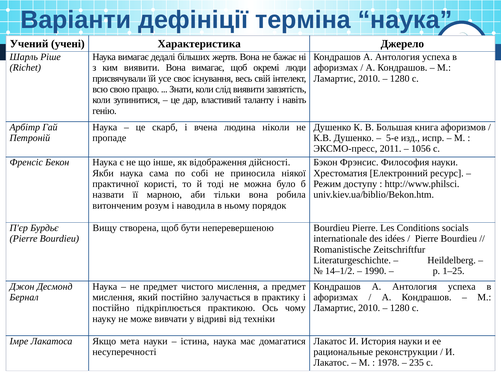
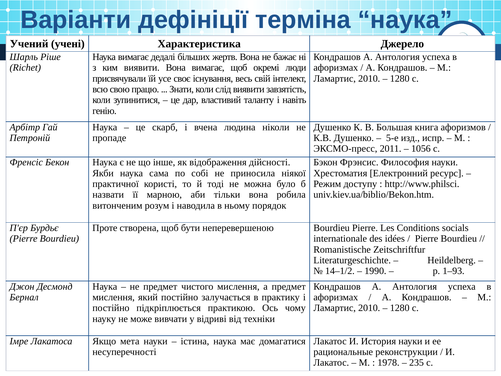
Вищу: Вищу -> Проте
1–25: 1–25 -> 1–93
